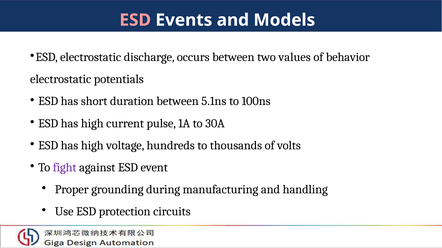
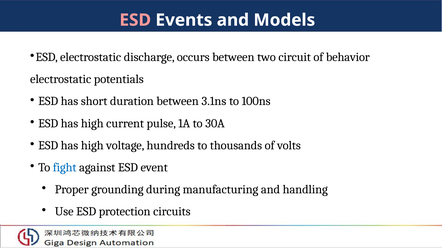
values: values -> circuit
5.1ns: 5.1ns -> 3.1ns
fight colour: purple -> blue
